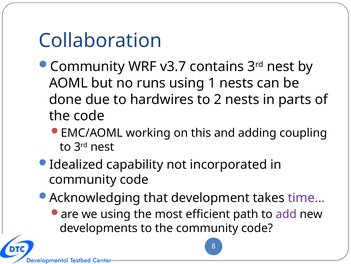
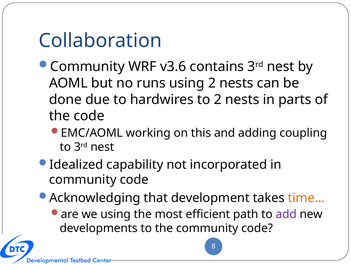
v3.7: v3.7 -> v3.6
using 1: 1 -> 2
time… colour: purple -> orange
